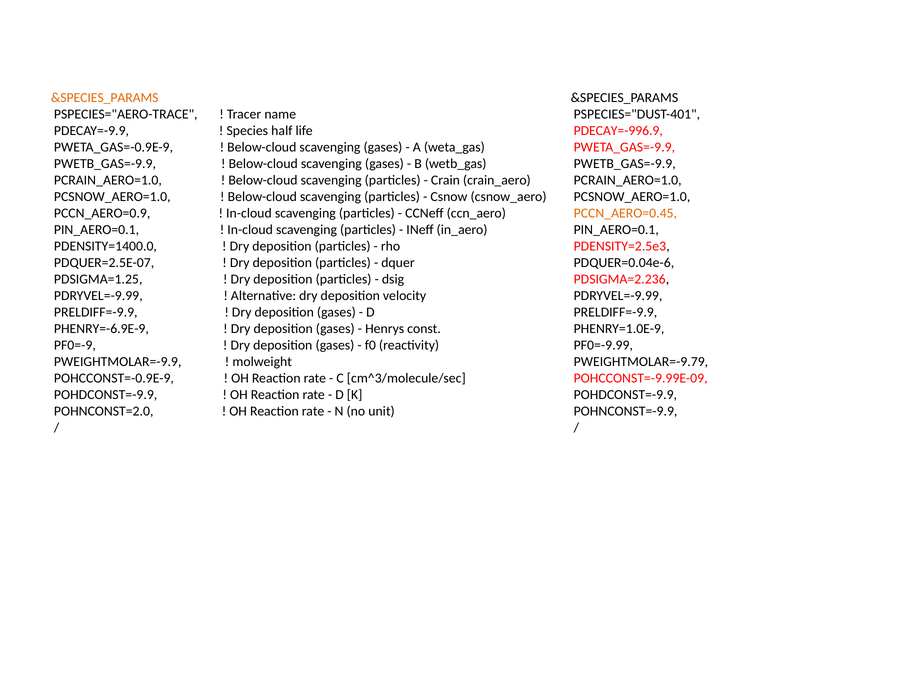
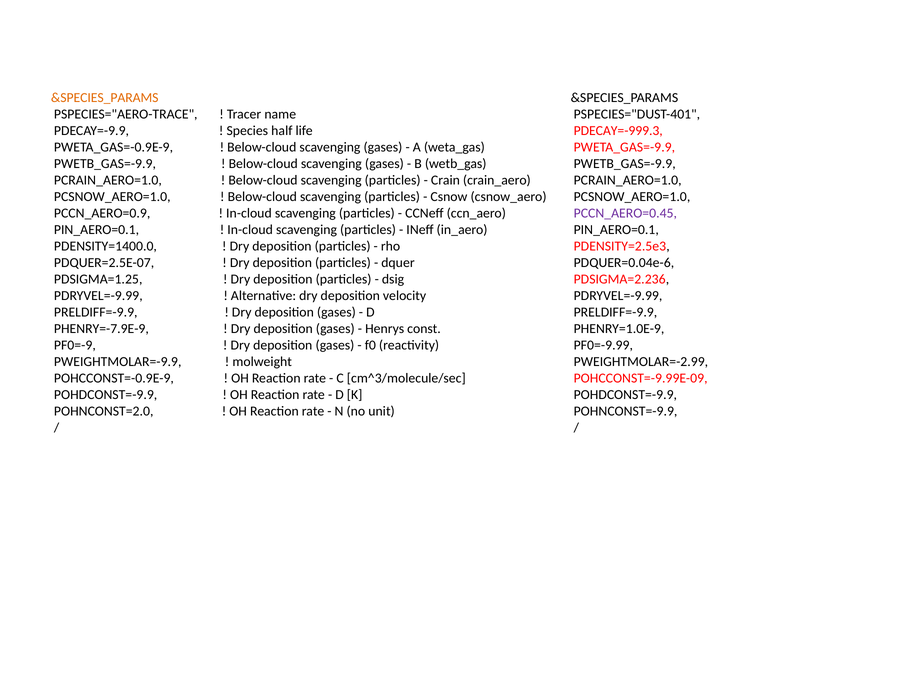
PDECAY=-996.9: PDECAY=-996.9 -> PDECAY=-999.3
PCCN_AERO=0.45 colour: orange -> purple
PHENRY=-6.9E-9: PHENRY=-6.9E-9 -> PHENRY=-7.9E-9
PWEIGHTMOLAR=-9.79: PWEIGHTMOLAR=-9.79 -> PWEIGHTMOLAR=-2.99
